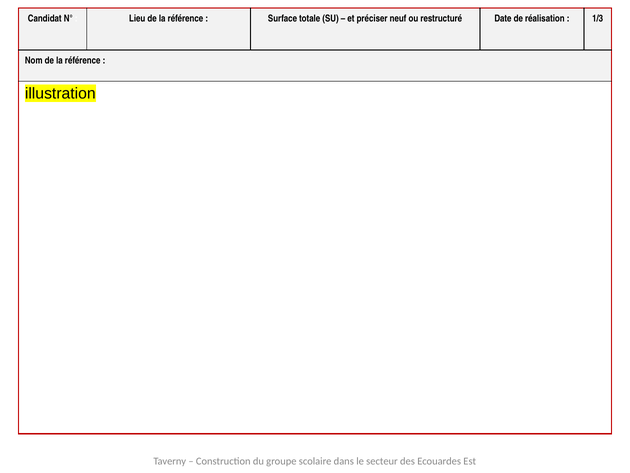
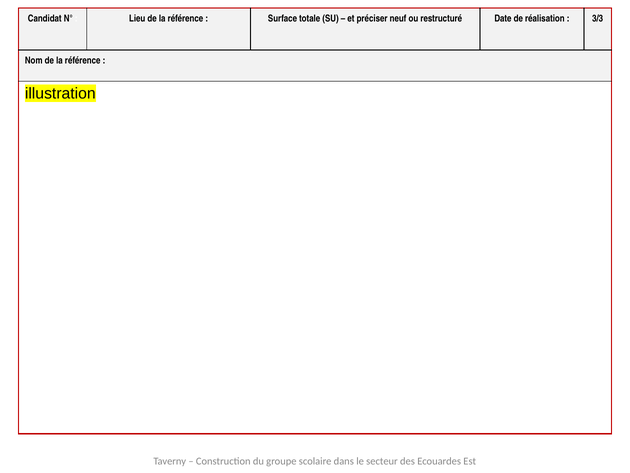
1/3: 1/3 -> 3/3
